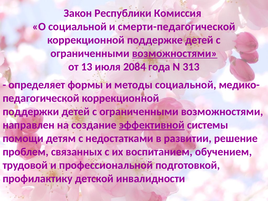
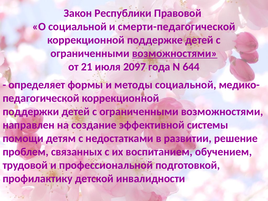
Комиссия: Комиссия -> Правовой
13: 13 -> 21
2084: 2084 -> 2097
313: 313 -> 644
эффективной underline: present -> none
